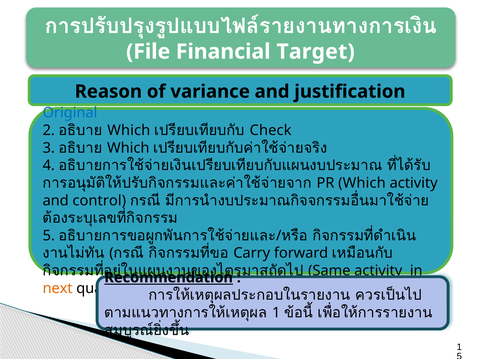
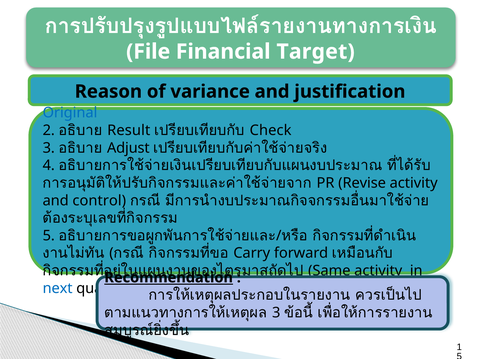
Which at (129, 130): Which -> Result
Which at (128, 148): Which -> Adjust
PR Which: Which -> Revise
next colour: orange -> blue
1 at (276, 312): 1 -> 3
